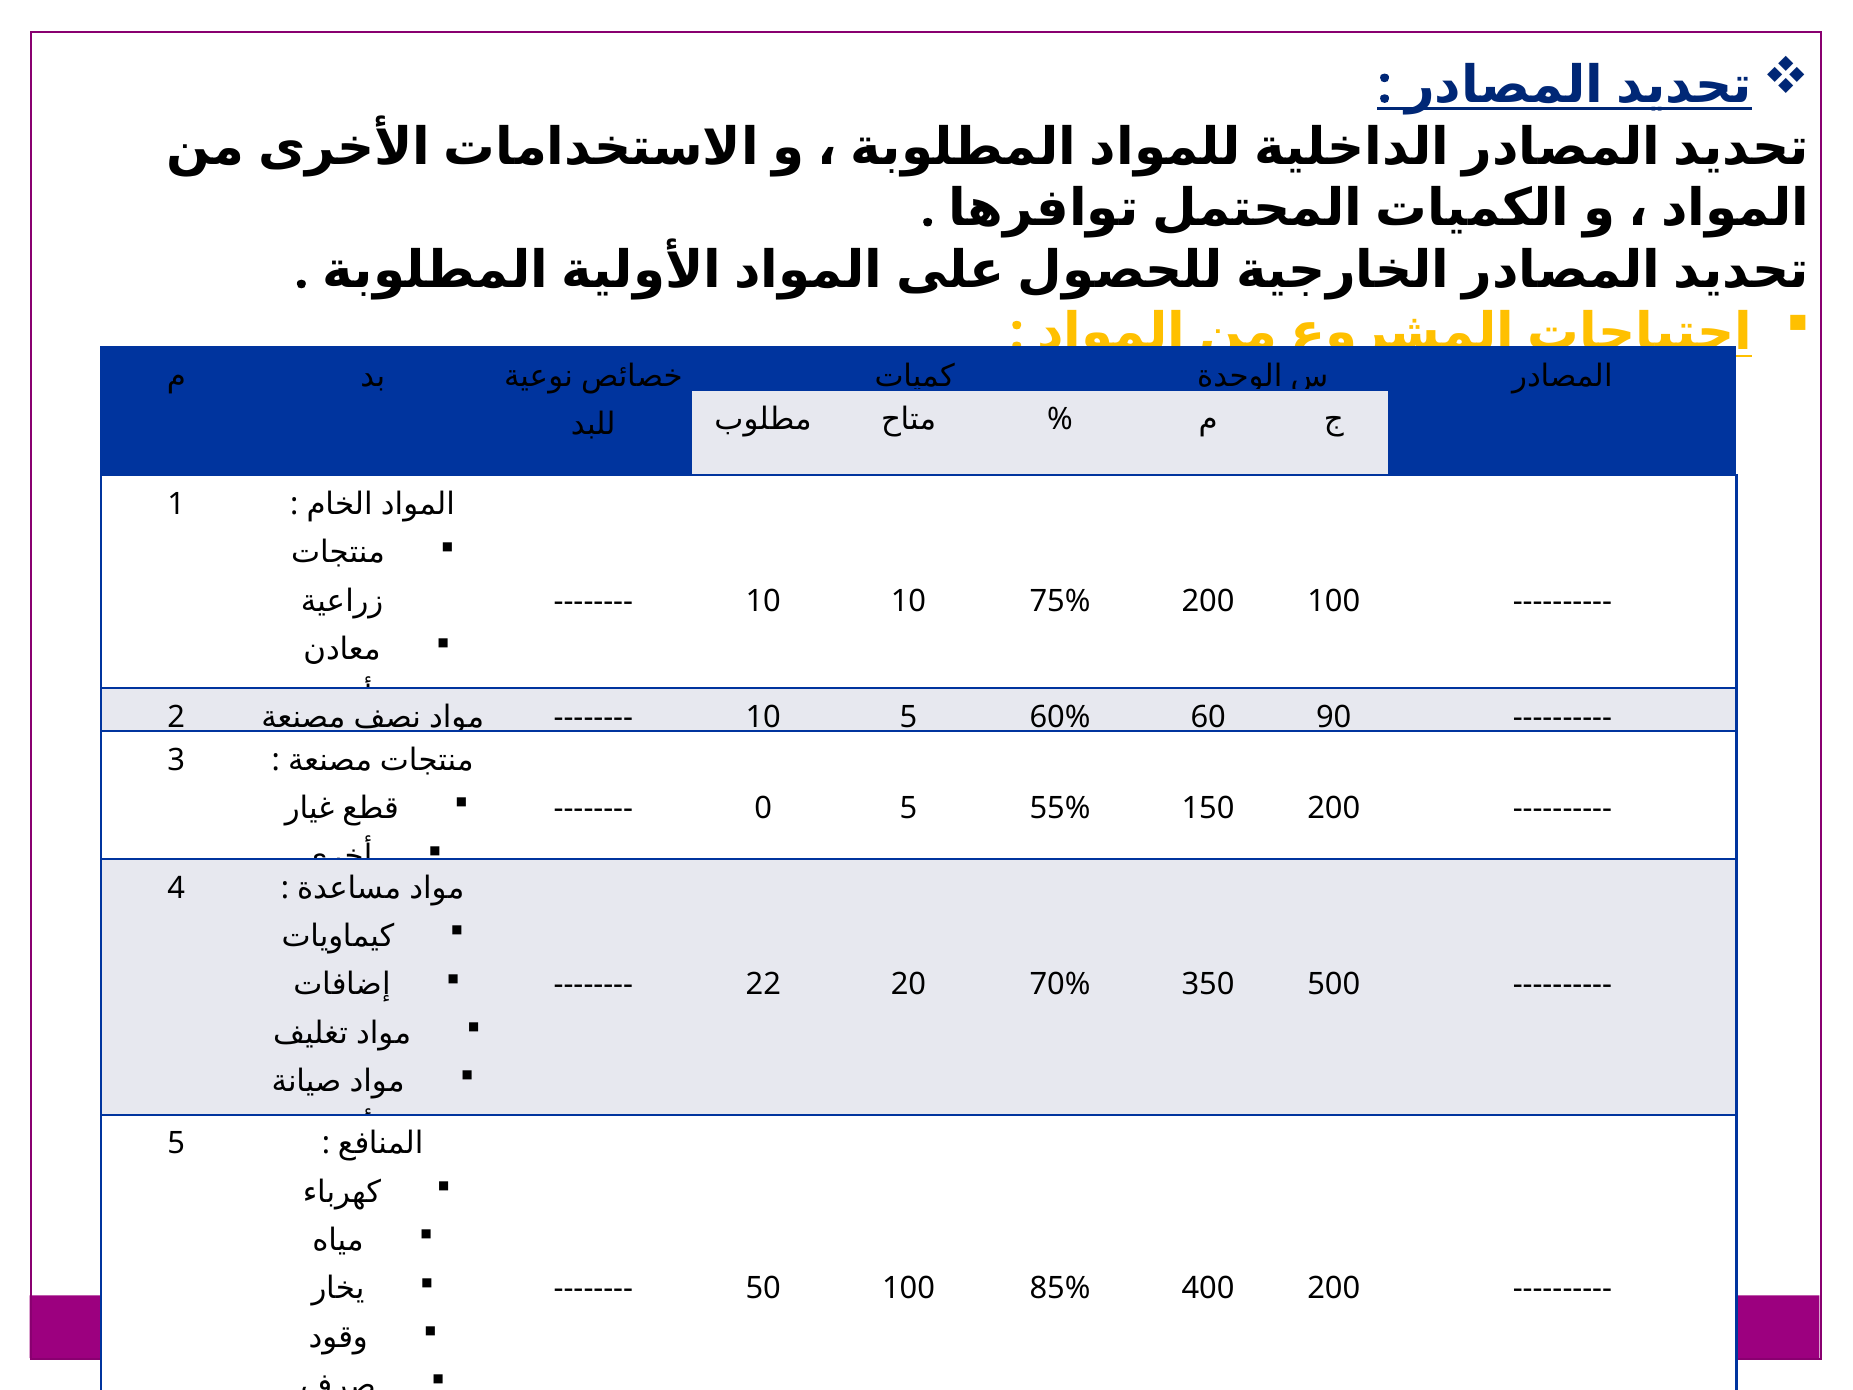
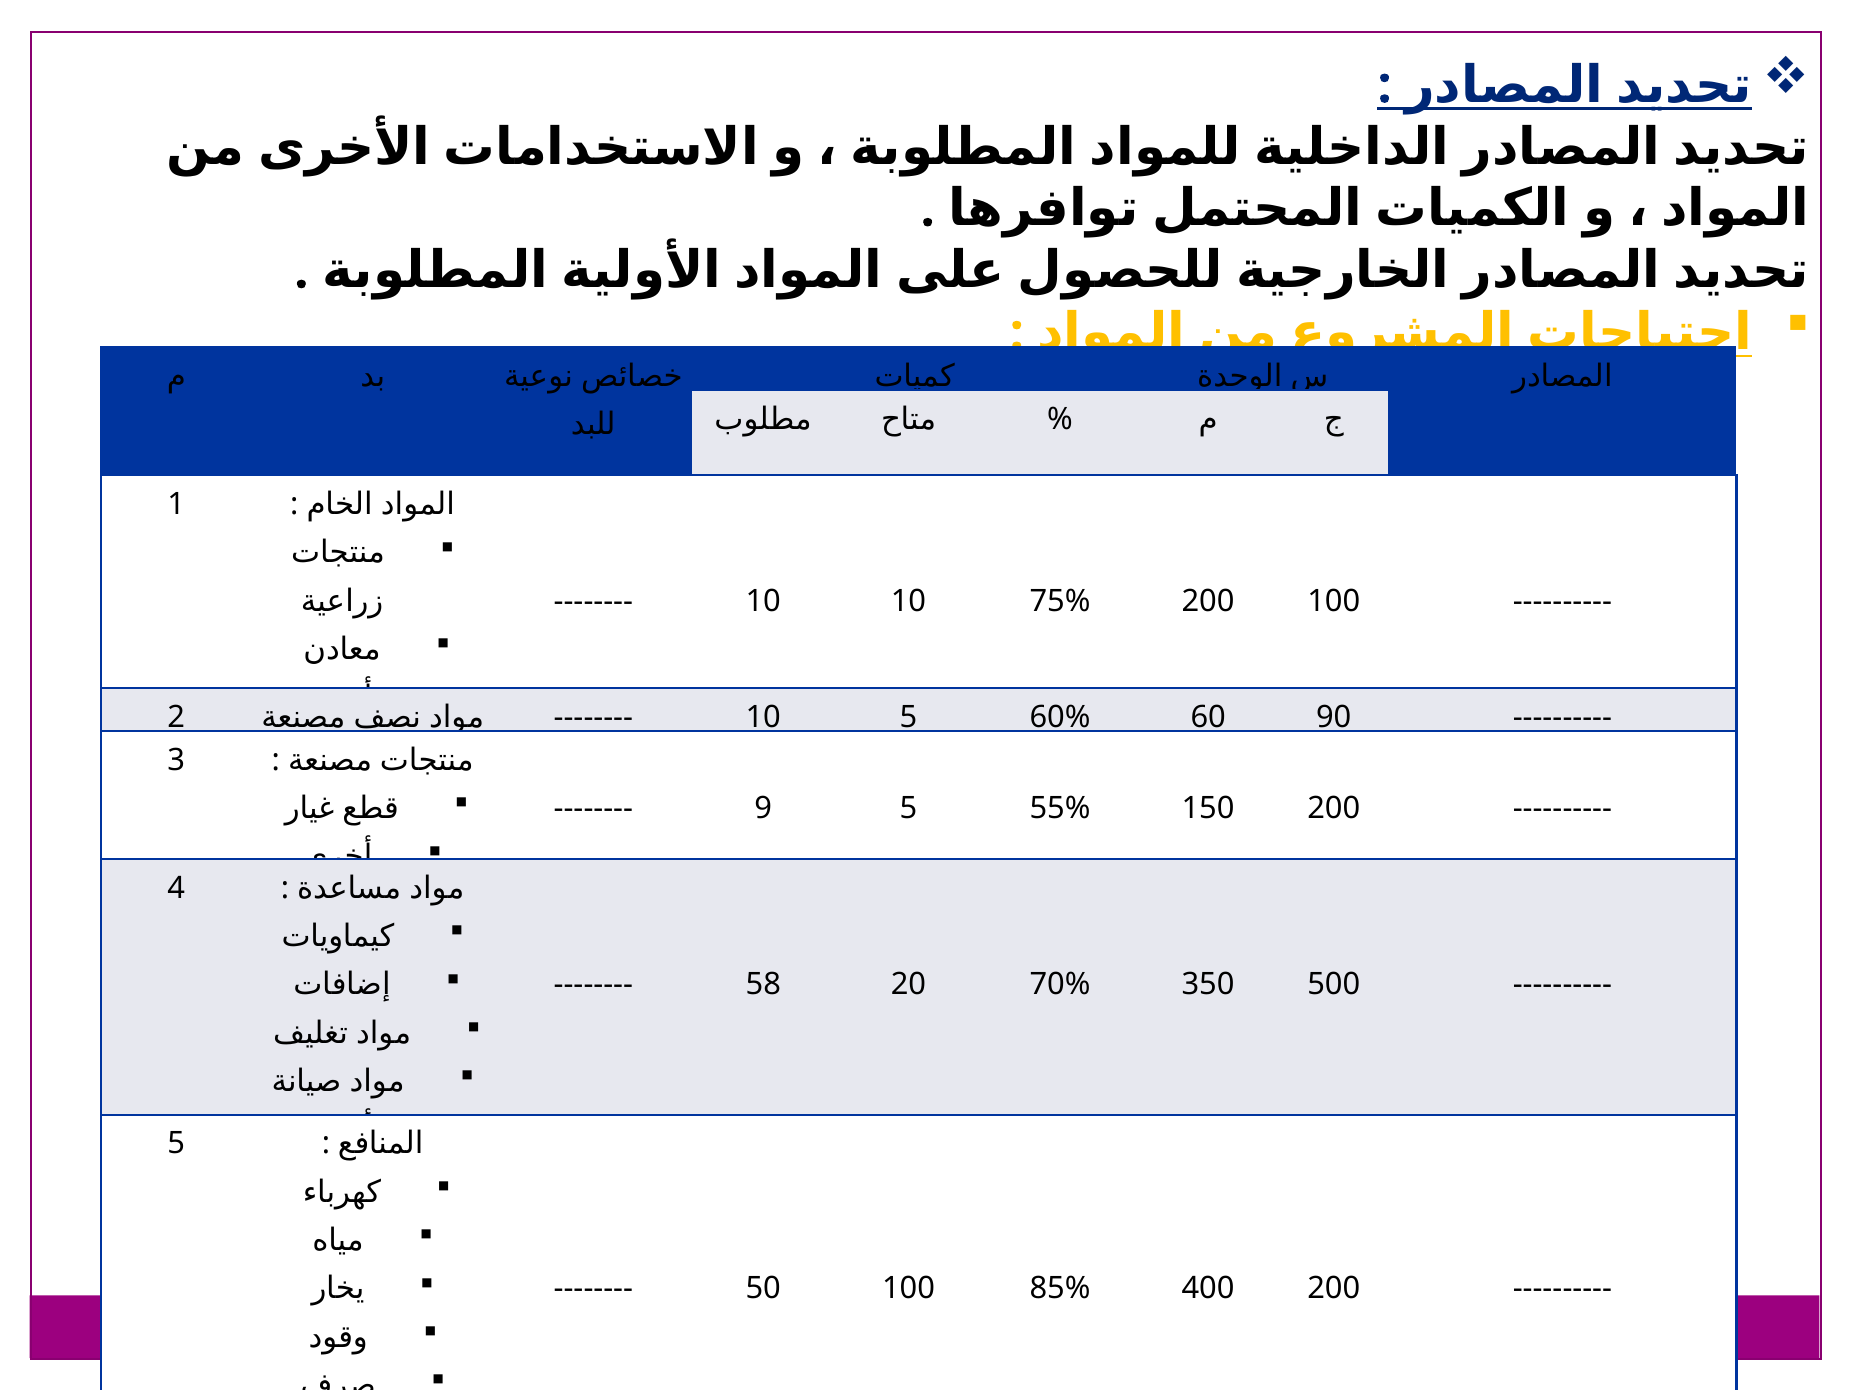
0: 0 -> 9
22: 22 -> 58
